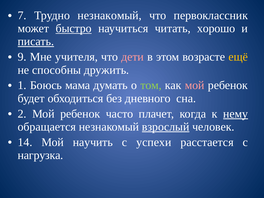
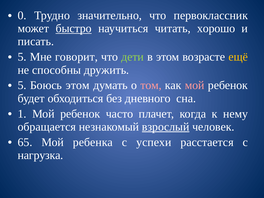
7: 7 -> 0
Трудно незнакомый: незнакомый -> значительно
писать underline: present -> none
9 at (22, 57): 9 -> 5
учителя: учителя -> говорит
дети colour: pink -> light green
1 at (22, 85): 1 -> 5
Боюсь мама: мама -> этом
том colour: light green -> pink
2: 2 -> 1
нему underline: present -> none
14: 14 -> 65
научить: научить -> ребенка
